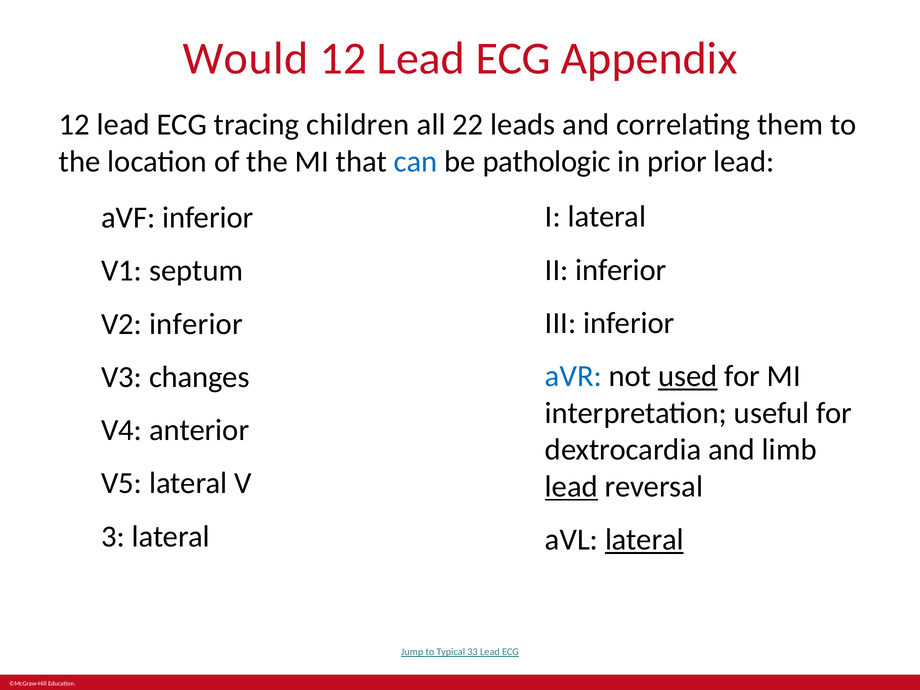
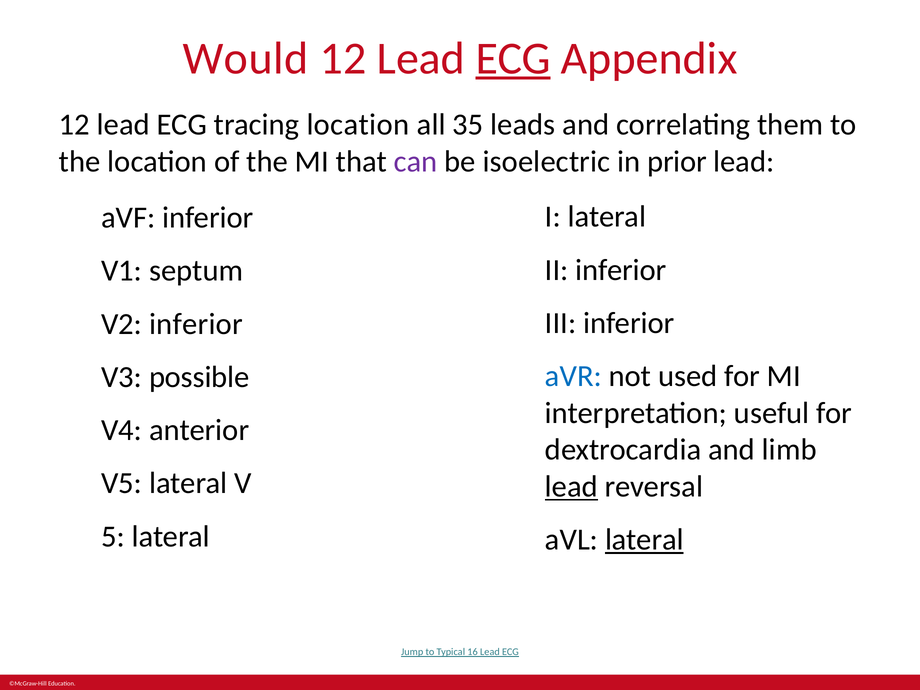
ECG at (513, 58) underline: none -> present
tracing children: children -> location
22: 22 -> 35
can colour: blue -> purple
pathologic: pathologic -> isoelectric
used underline: present -> none
changes: changes -> possible
3: 3 -> 5
33: 33 -> 16
